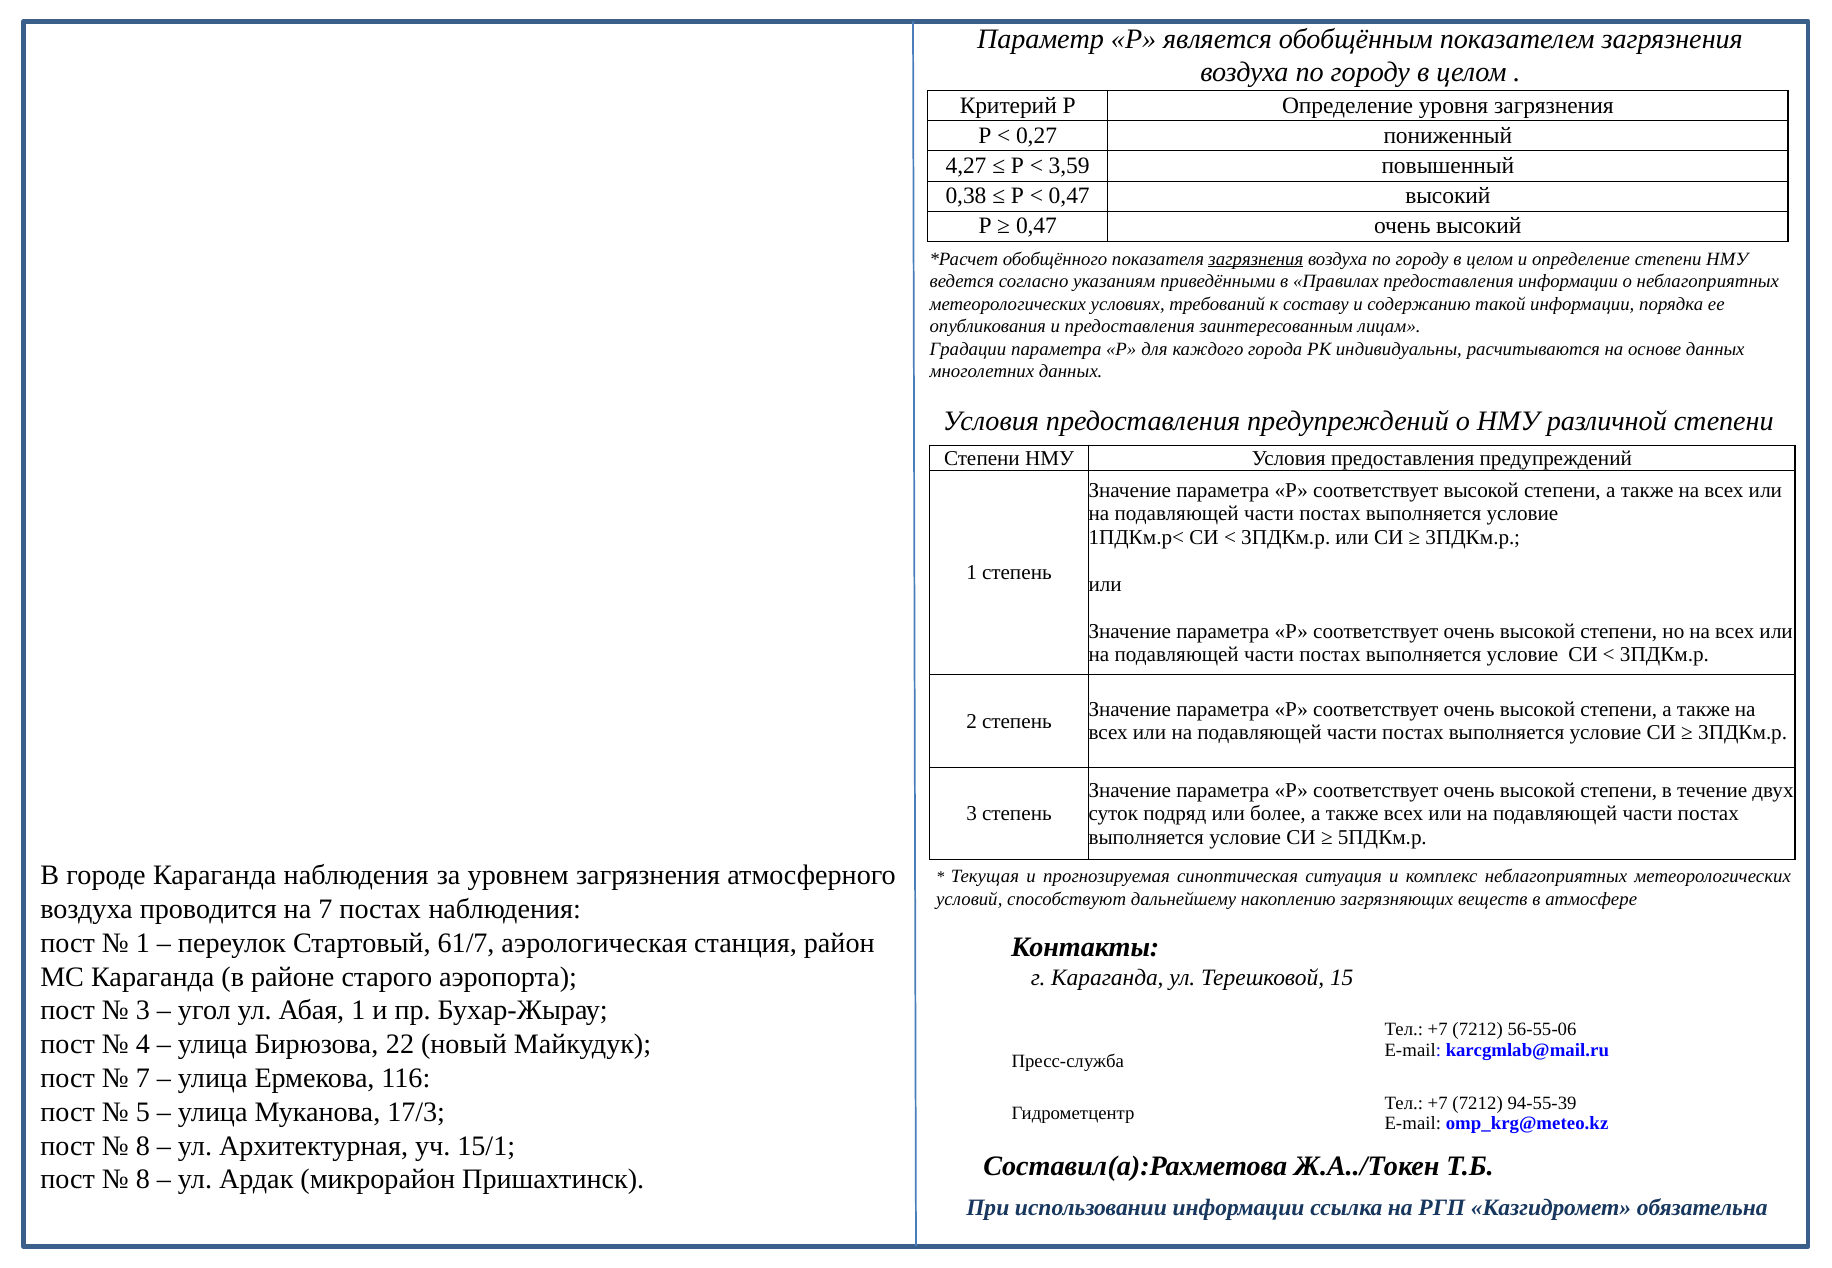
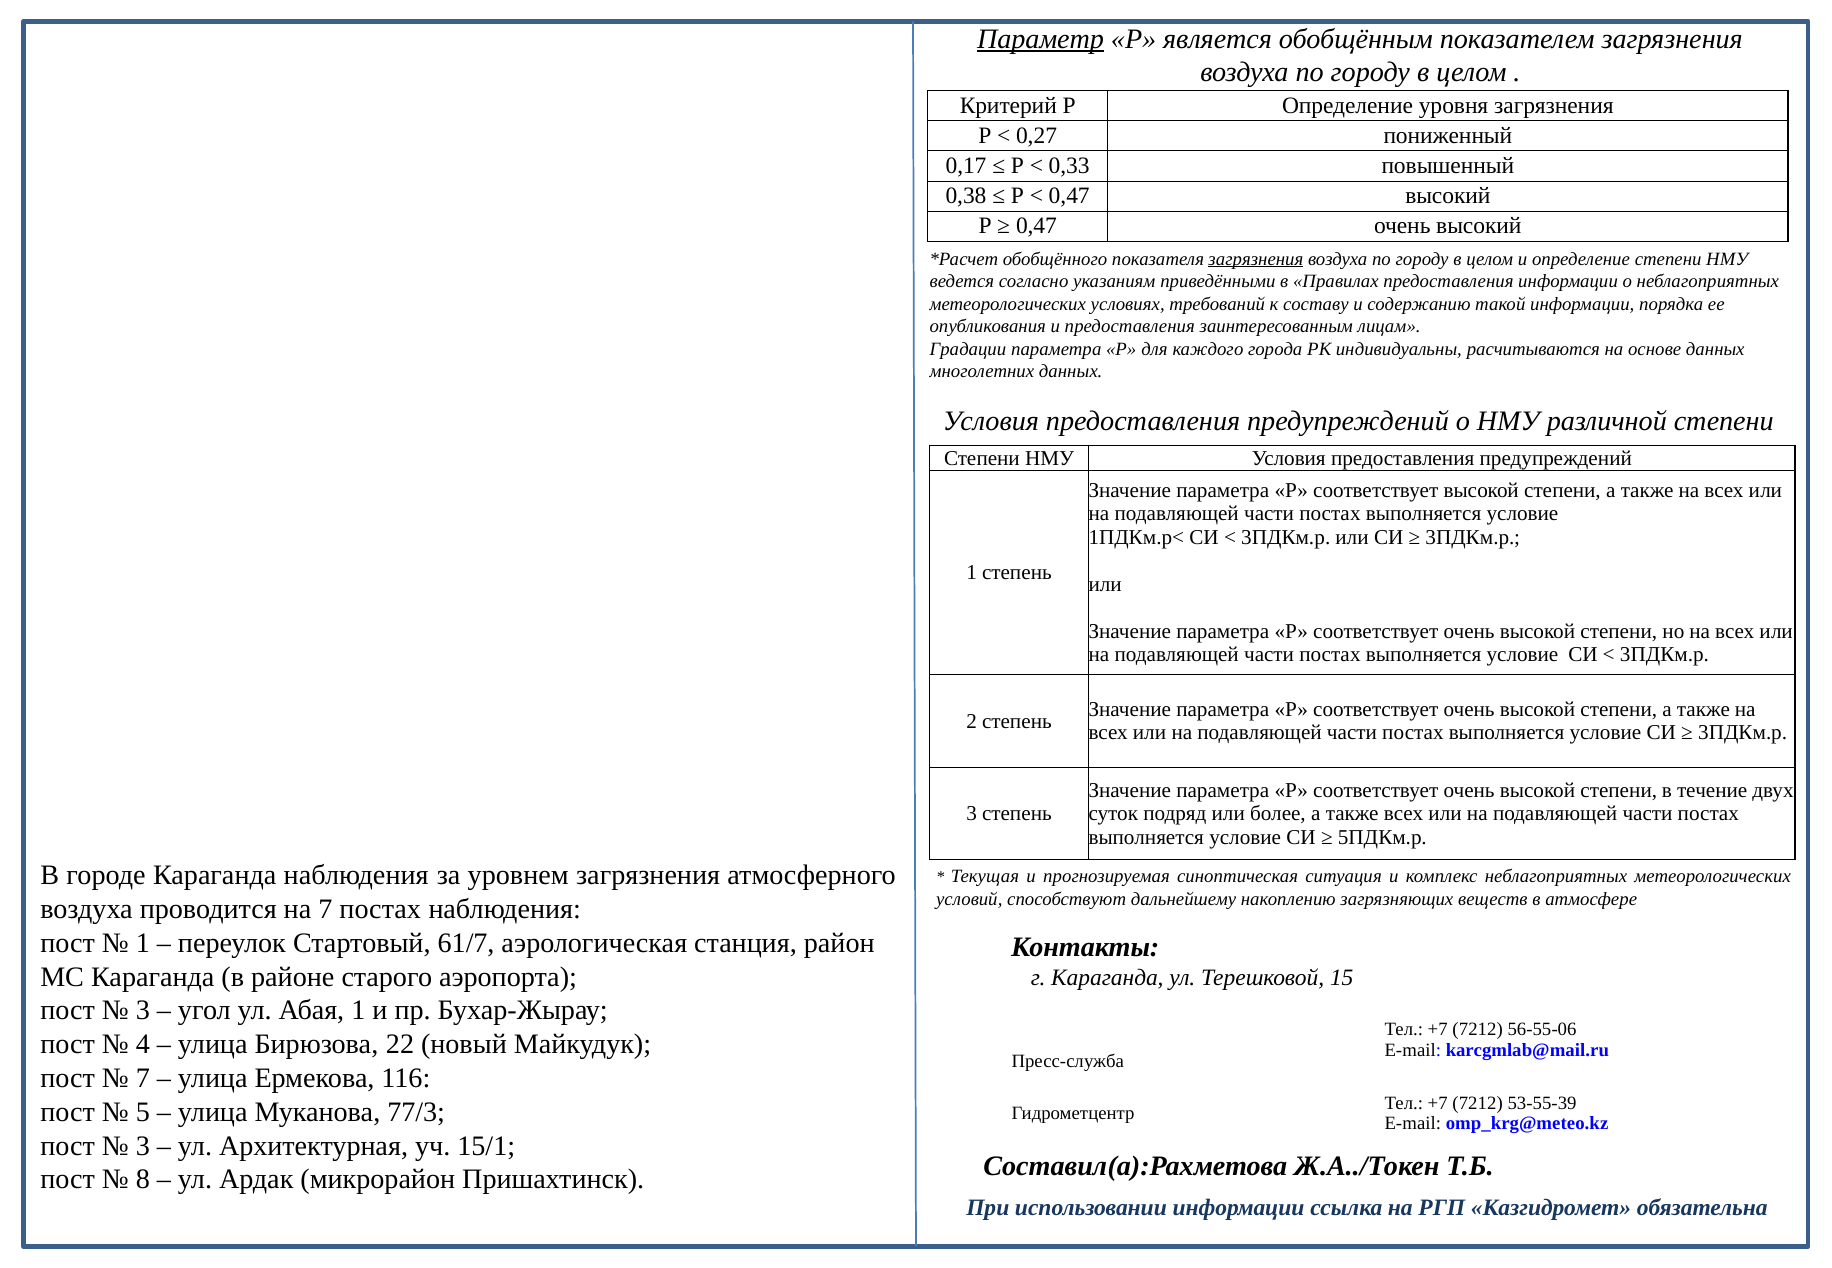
Параметр underline: none -> present
4,27: 4,27 -> 0,17
3,59: 3,59 -> 0,33
94-55-39: 94-55-39 -> 53-55-39
17/3: 17/3 -> 77/3
8 at (143, 1146): 8 -> 3
